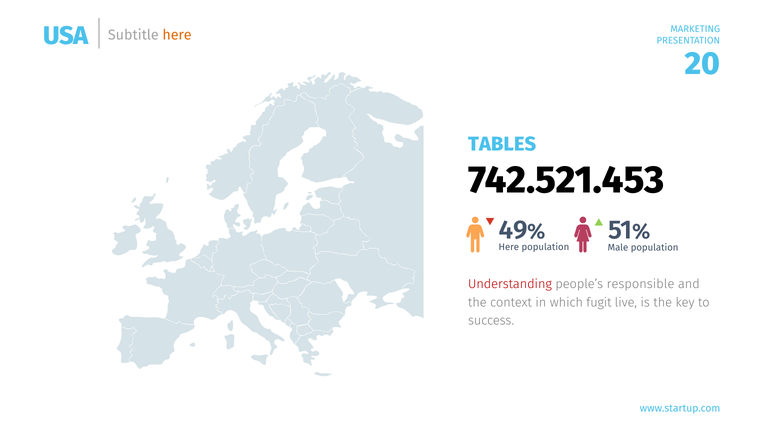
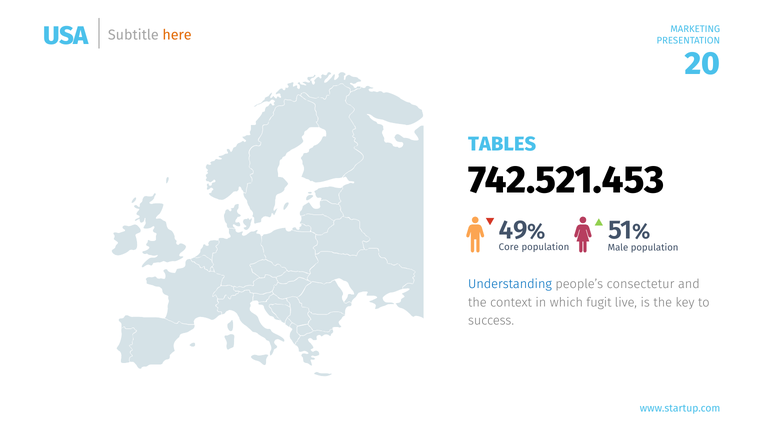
Here at (509, 247): Here -> Core
Understanding colour: red -> blue
responsible: responsible -> consectetur
